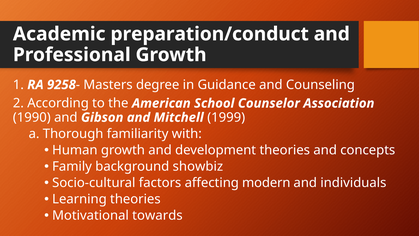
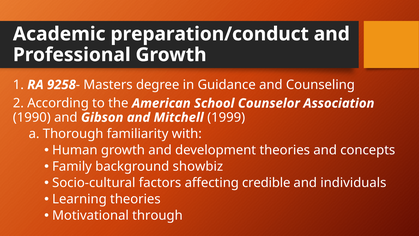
modern: modern -> credible
towards: towards -> through
